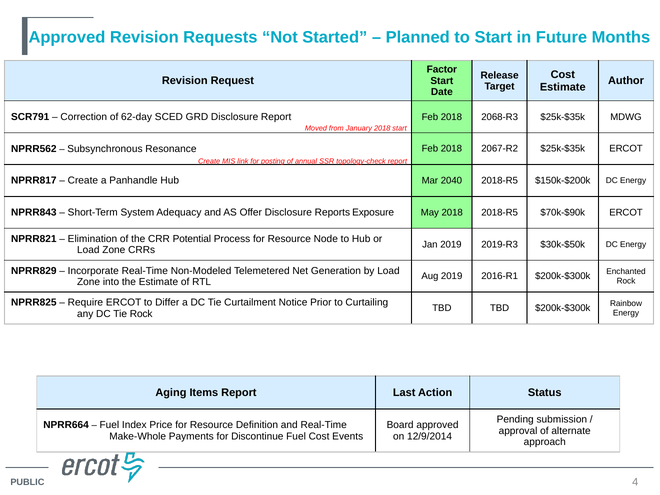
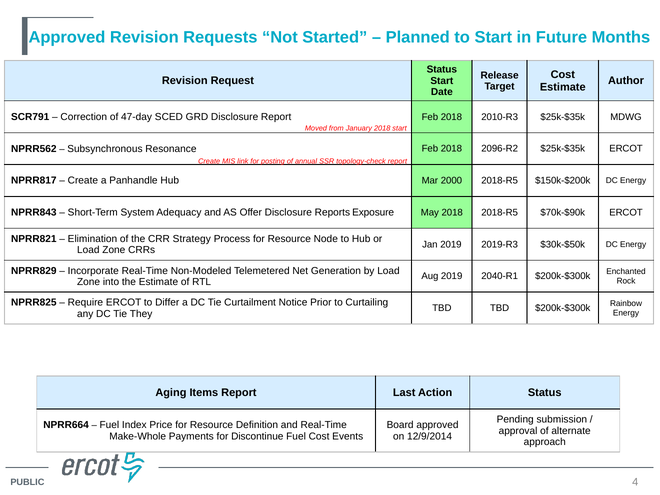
Factor at (442, 70): Factor -> Status
62-day: 62-day -> 47-day
2068-R3: 2068-R3 -> 2010-R3
2067-R2: 2067-R2 -> 2096-R2
2040: 2040 -> 2000
Potential: Potential -> Strategy
2016-R1: 2016-R1 -> 2040-R1
Tie Rock: Rock -> They
